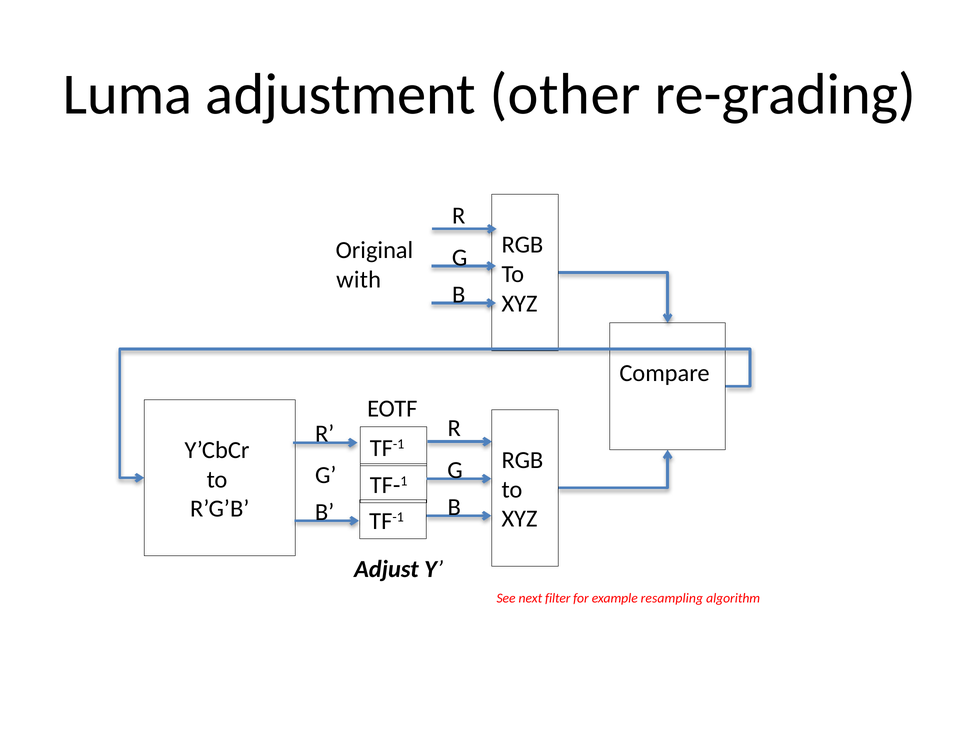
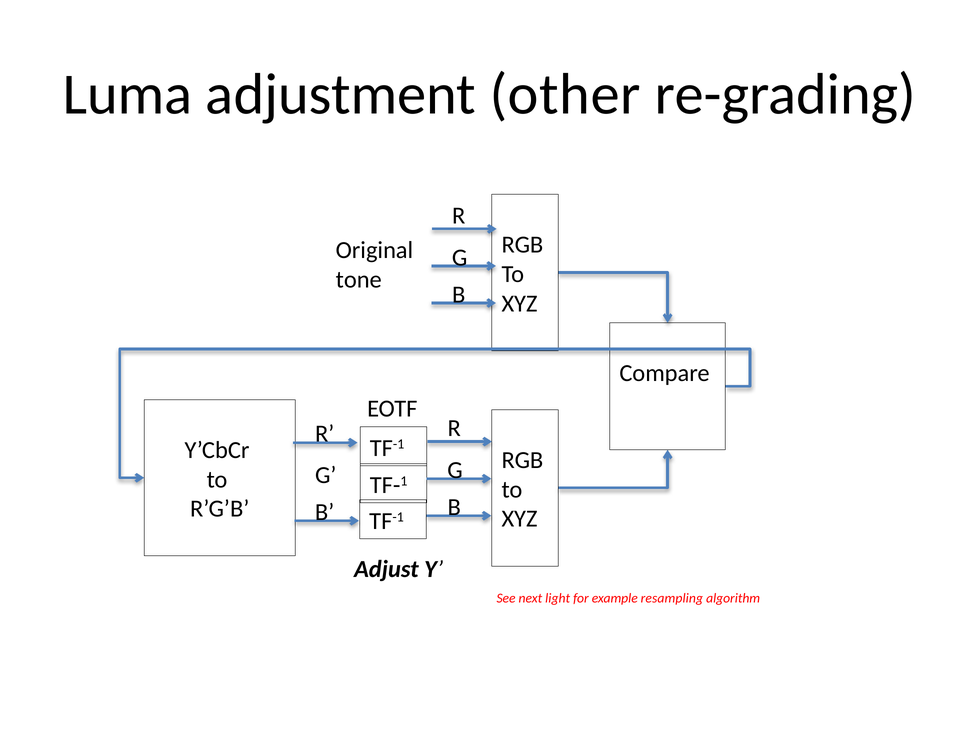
with: with -> tone
filter: filter -> light
